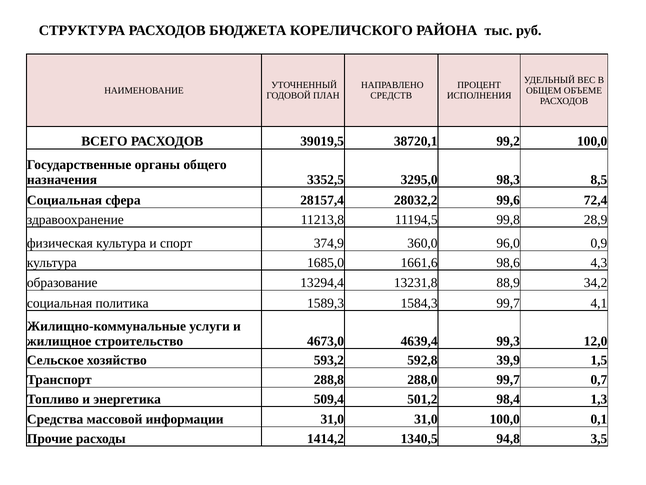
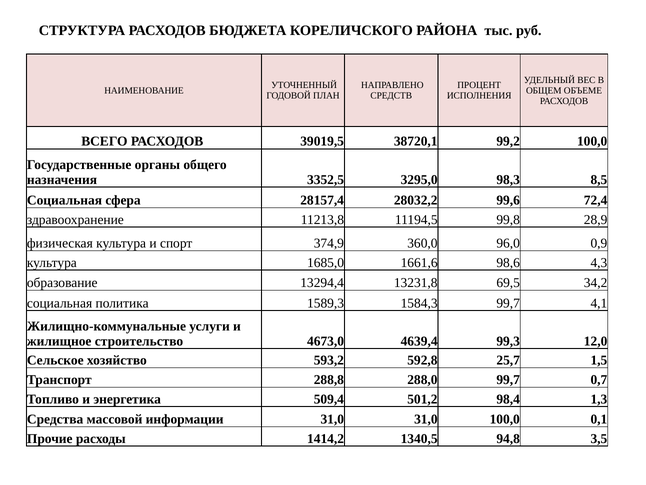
88,9: 88,9 -> 69,5
39,9: 39,9 -> 25,7
